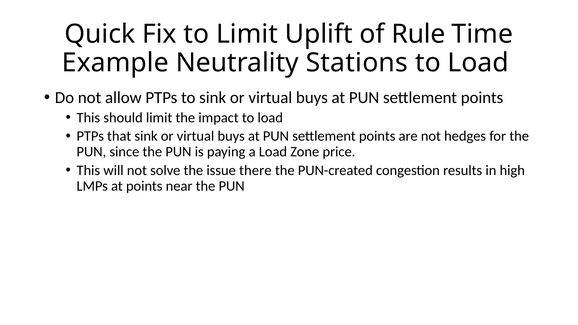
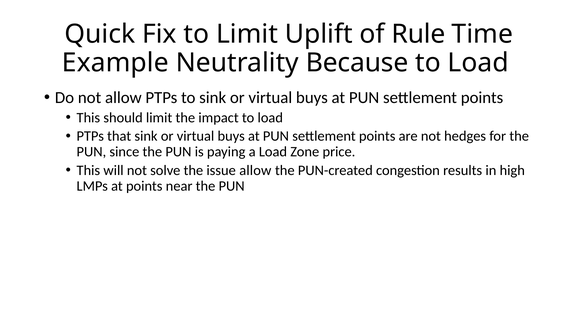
Stations: Stations -> Because
issue there: there -> allow
